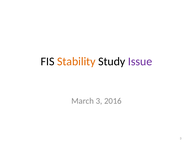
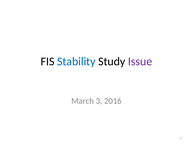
Stability colour: orange -> blue
